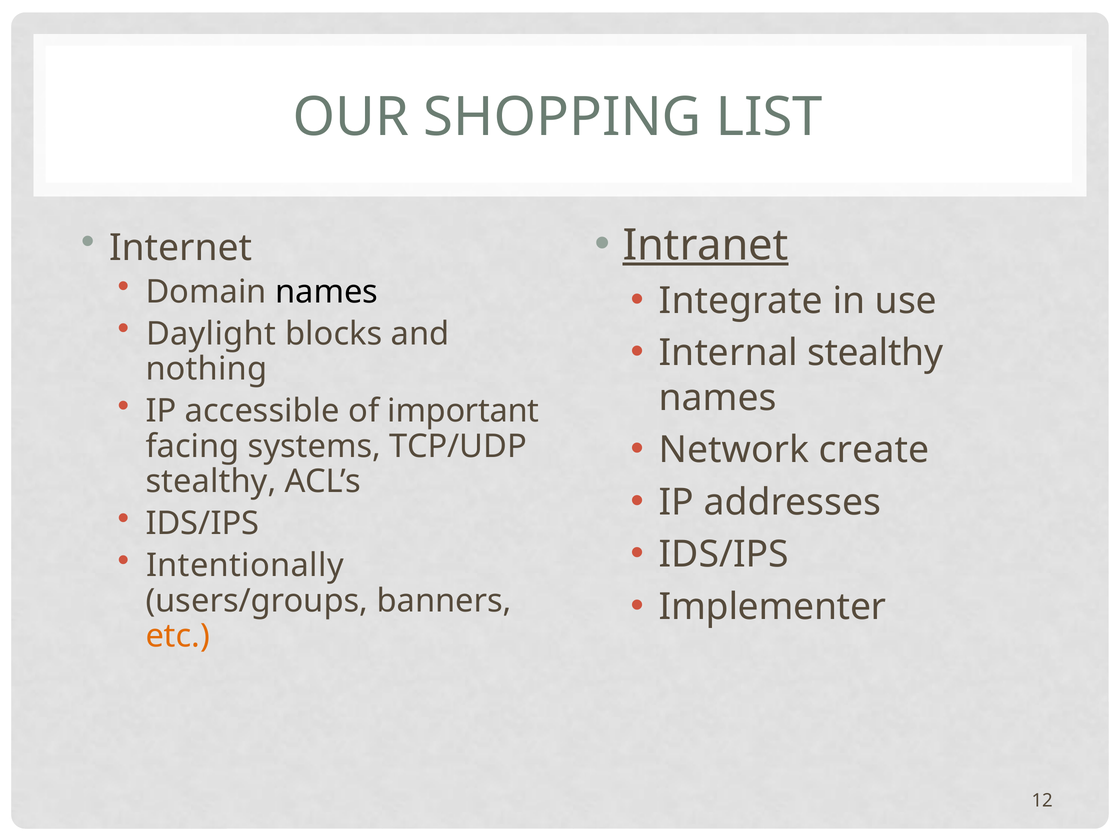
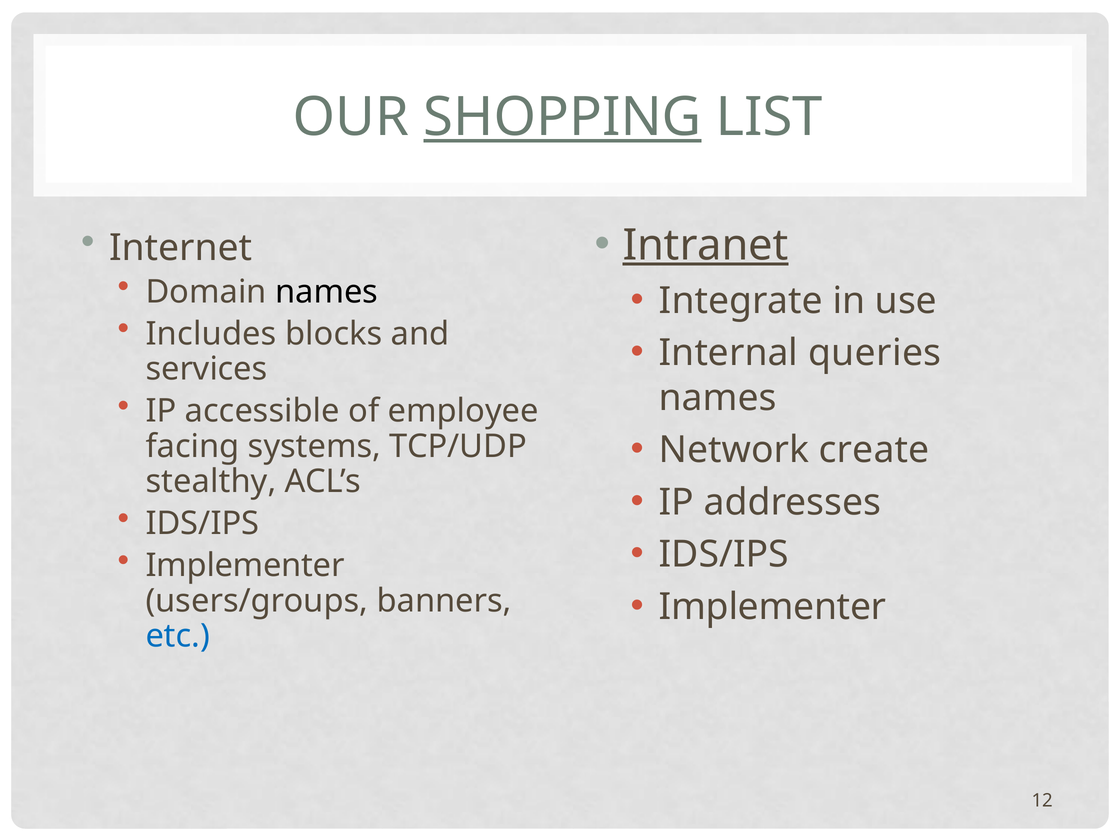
SHOPPING underline: none -> present
Daylight: Daylight -> Includes
Internal stealthy: stealthy -> queries
nothing: nothing -> services
important: important -> employee
Intentionally at (245, 566): Intentionally -> Implementer
etc colour: orange -> blue
